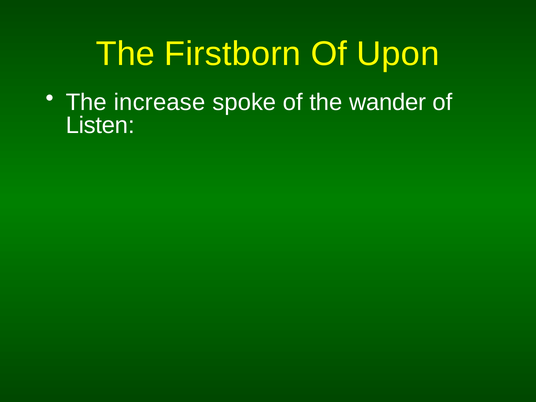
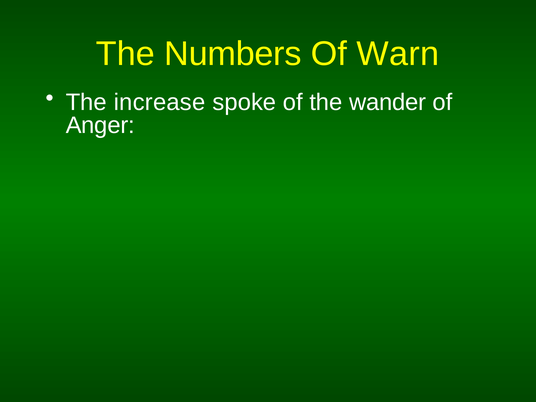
Firstborn: Firstborn -> Numbers
Upon: Upon -> Warn
Listen: Listen -> Anger
